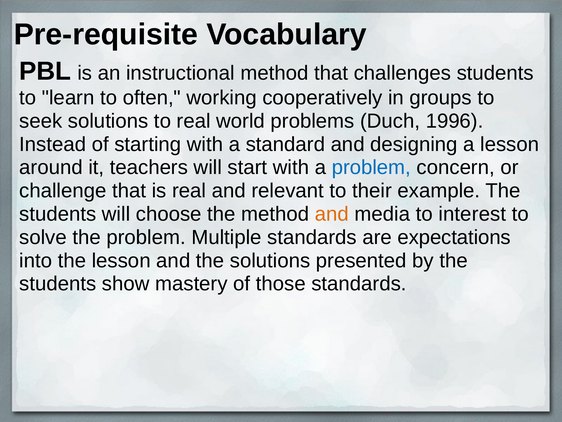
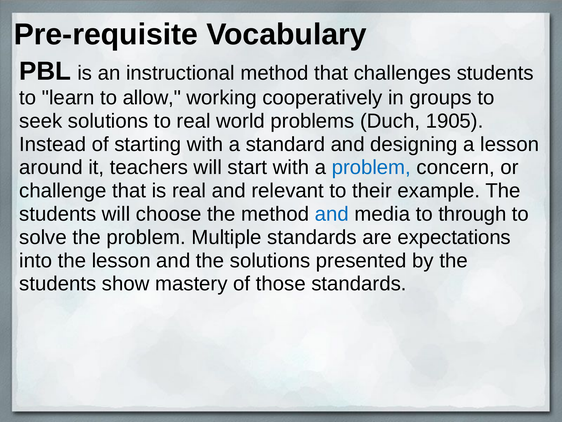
often: often -> allow
1996: 1996 -> 1905
and at (332, 214) colour: orange -> blue
interest: interest -> through
